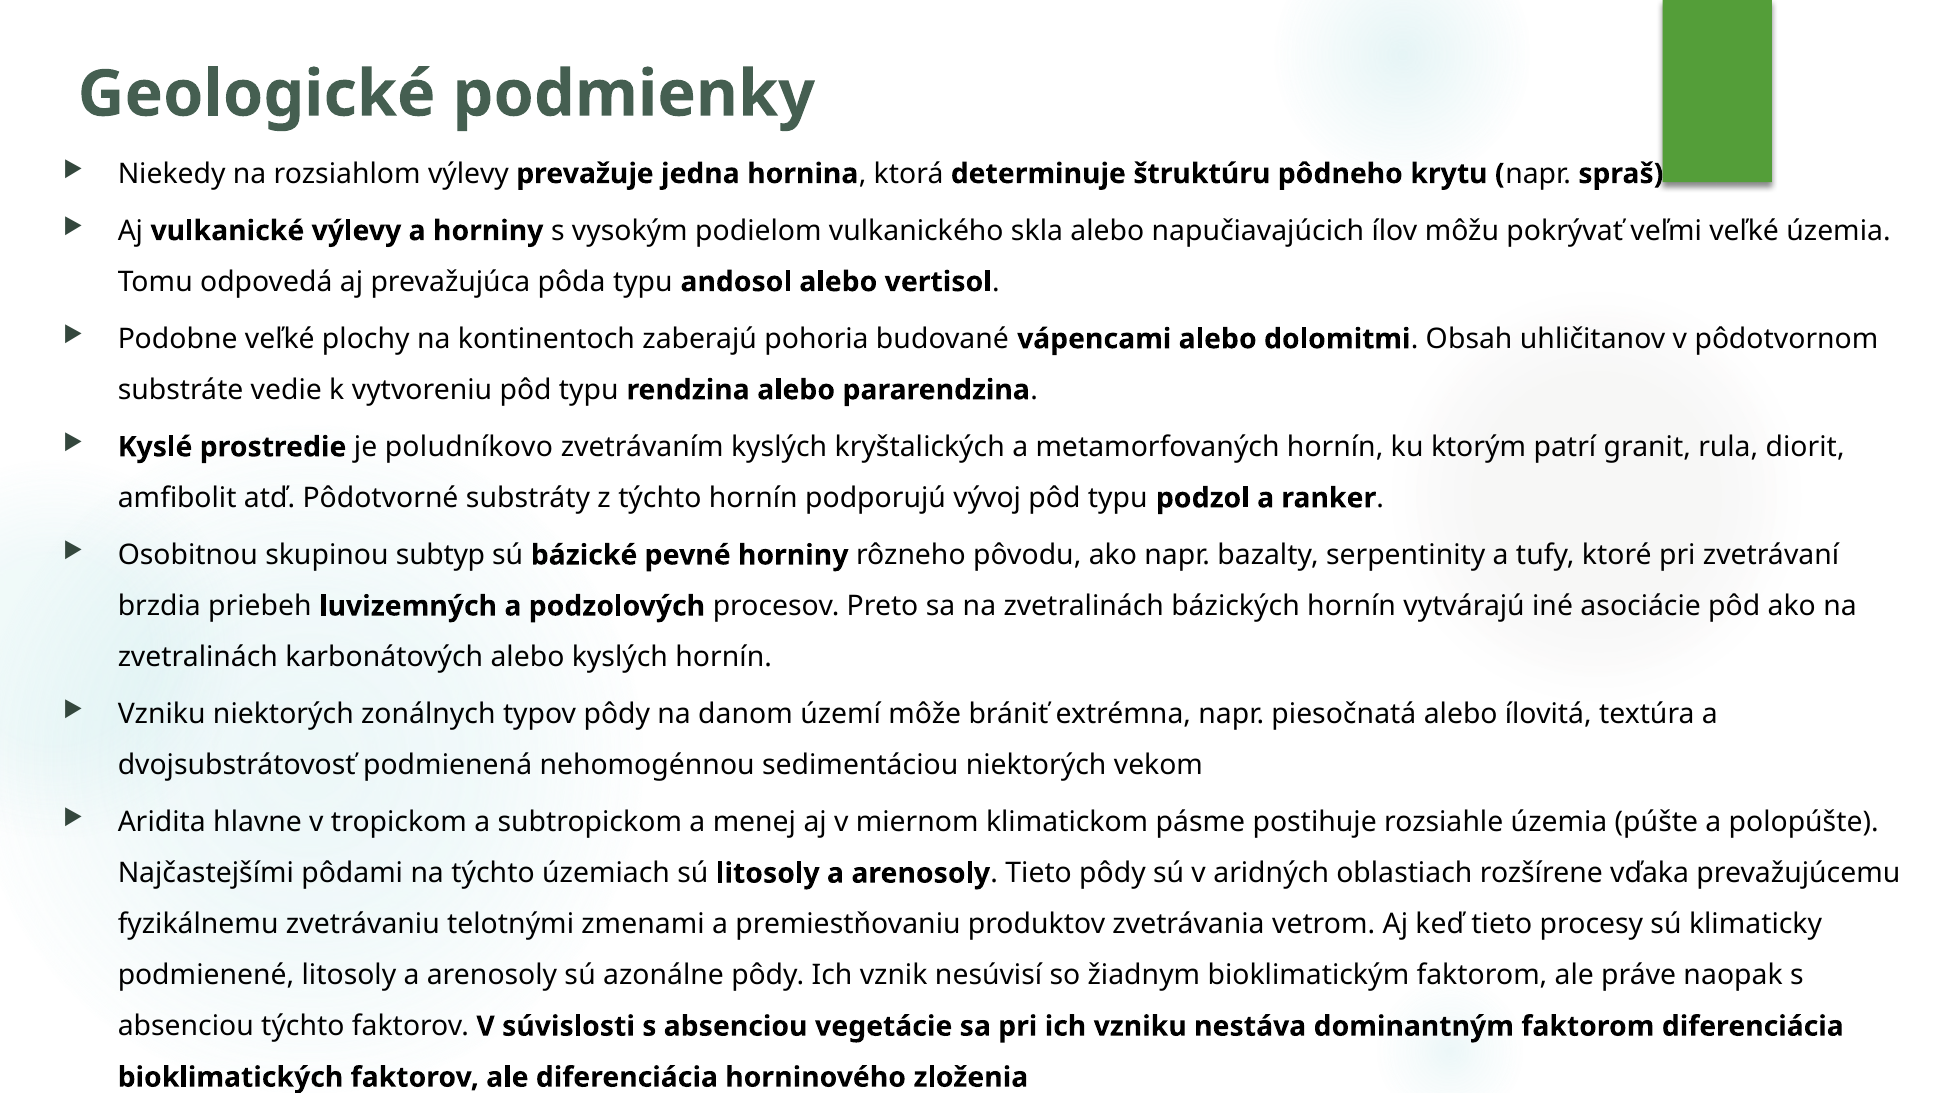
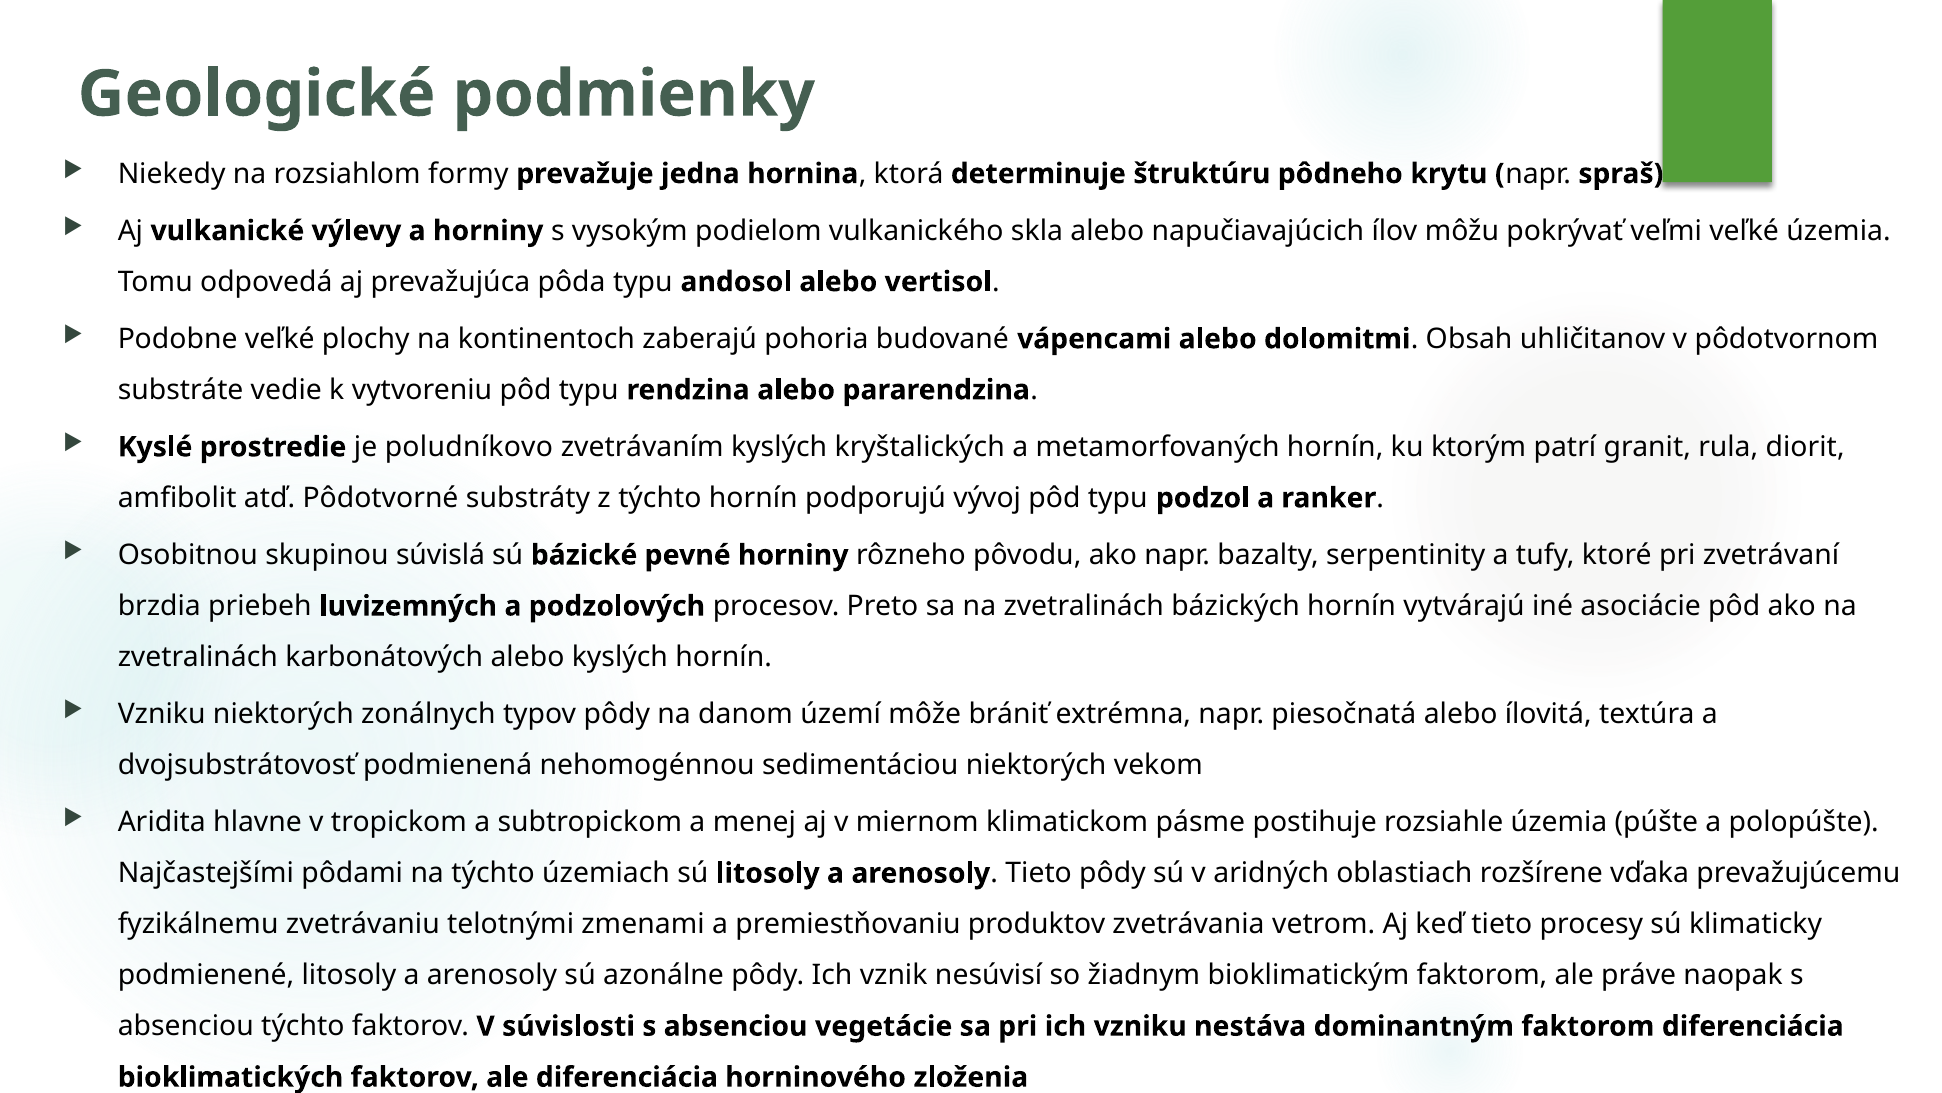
rozsiahlom výlevy: výlevy -> formy
subtyp: subtyp -> súvislá
